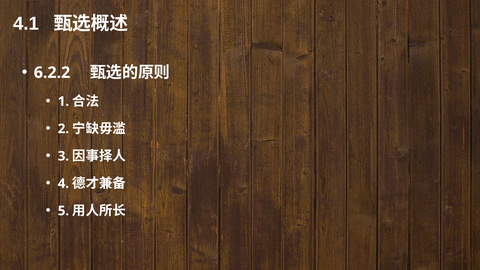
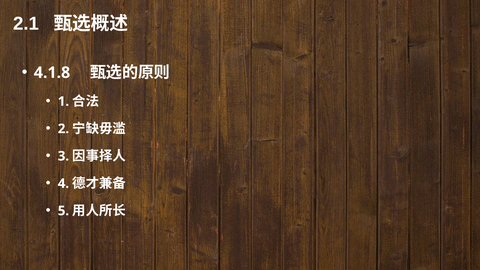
4.1: 4.1 -> 2.1
6.2.2: 6.2.2 -> 4.1.8
